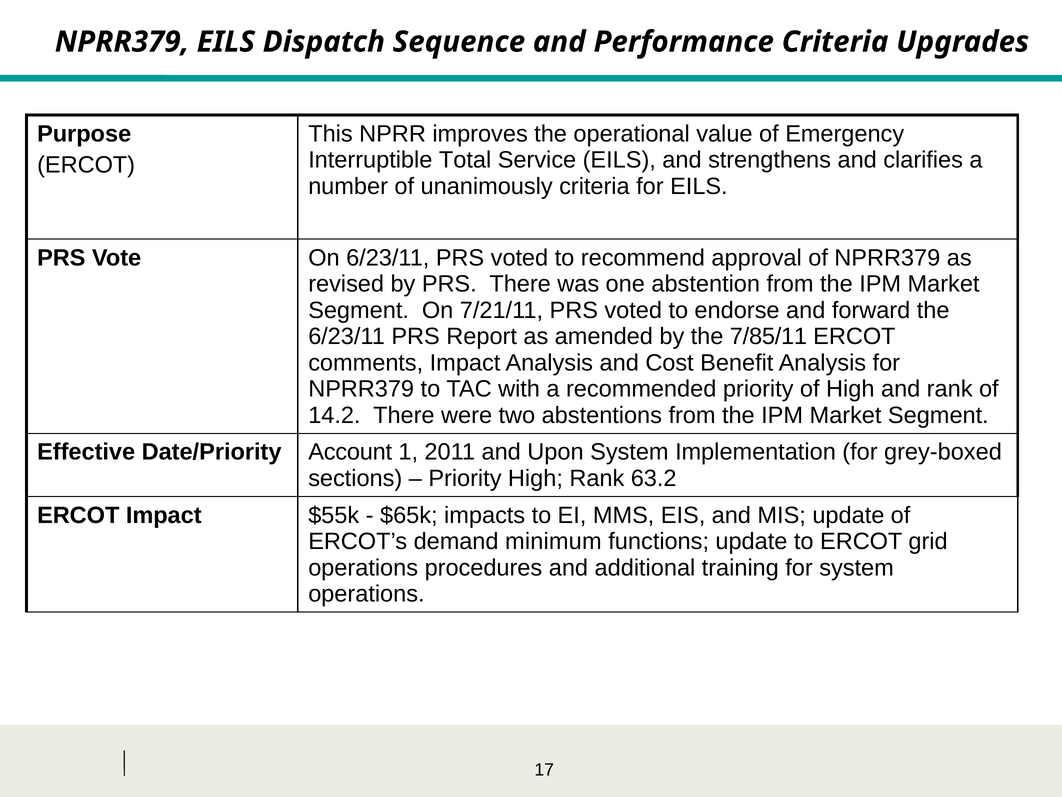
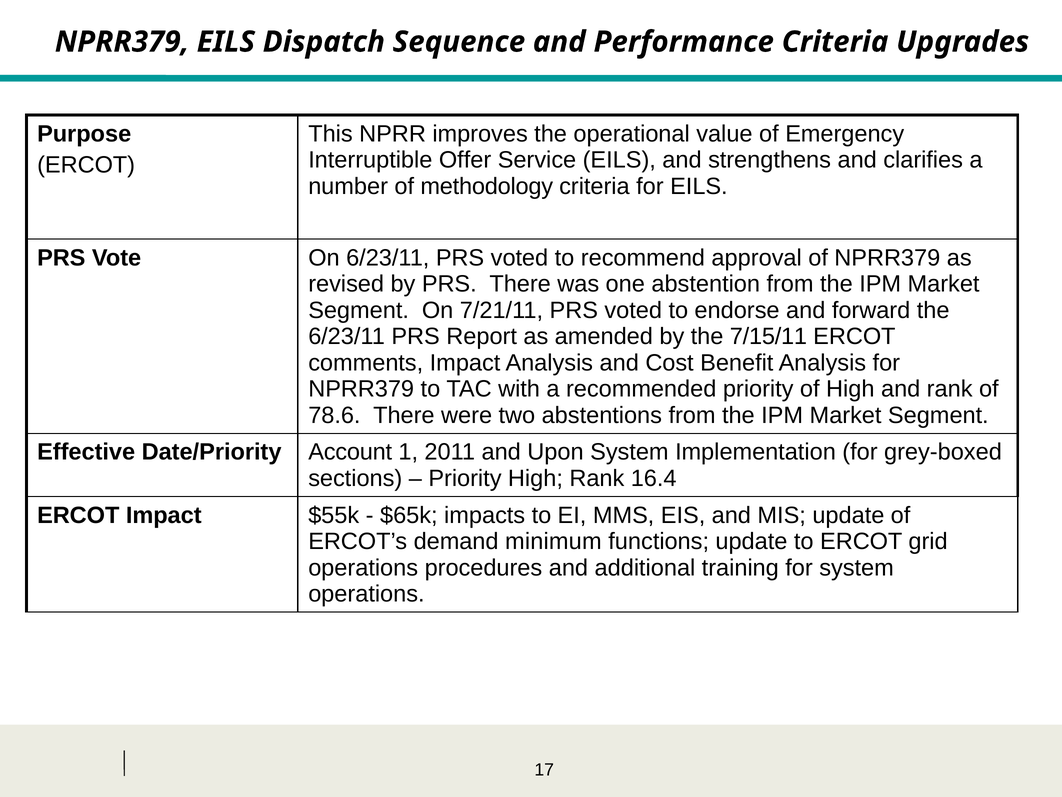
Total: Total -> Offer
unanimously: unanimously -> methodology
7/85/11: 7/85/11 -> 7/15/11
14.2: 14.2 -> 78.6
63.2: 63.2 -> 16.4
